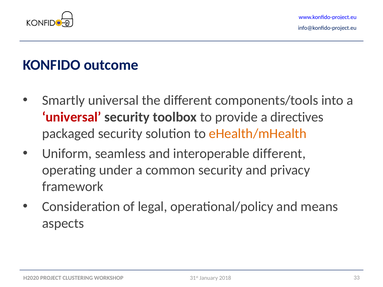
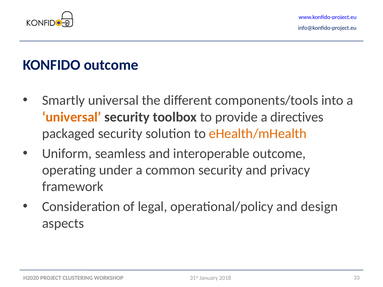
universal at (72, 117) colour: red -> orange
interoperable different: different -> outcome
means: means -> design
